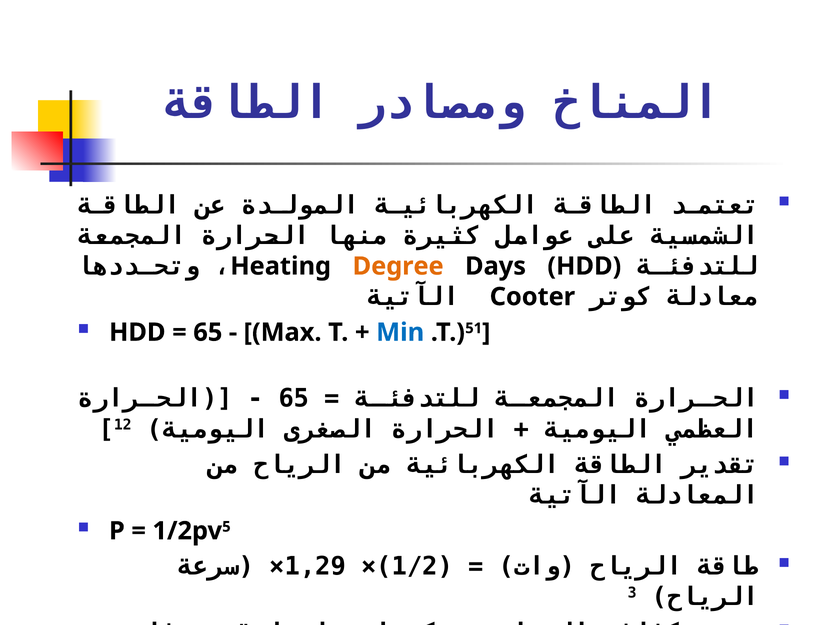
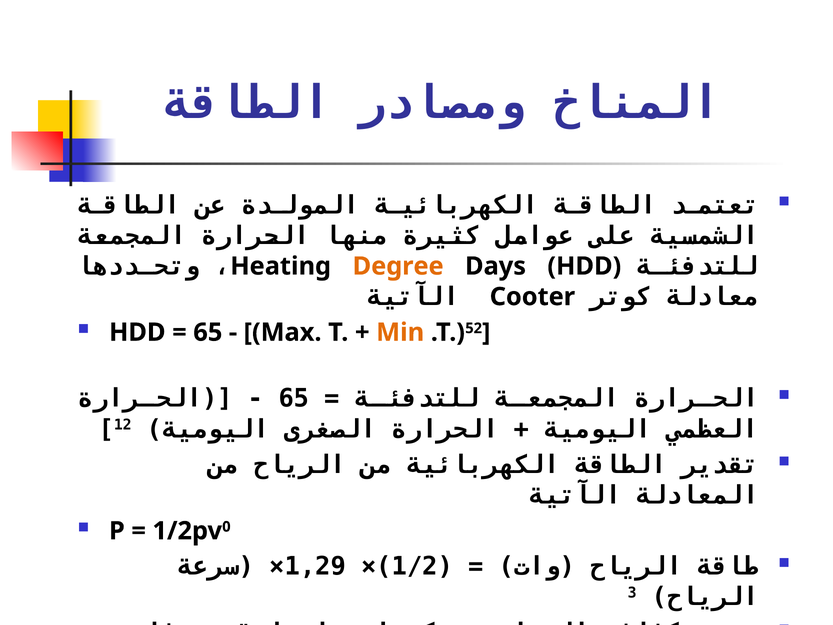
Min colour: blue -> orange
51: 51 -> 52
5: 5 -> 0
